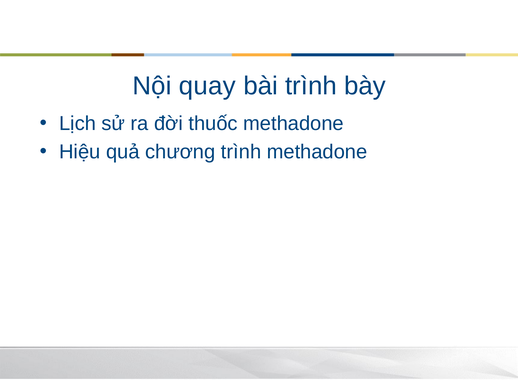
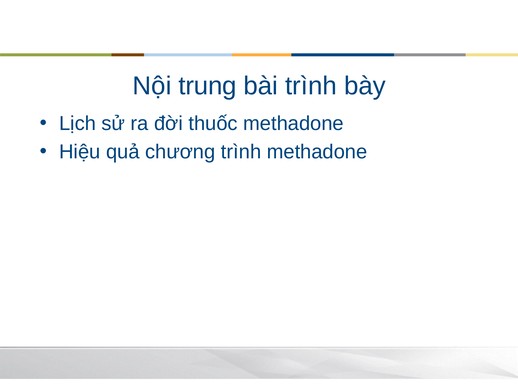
quay: quay -> trung
